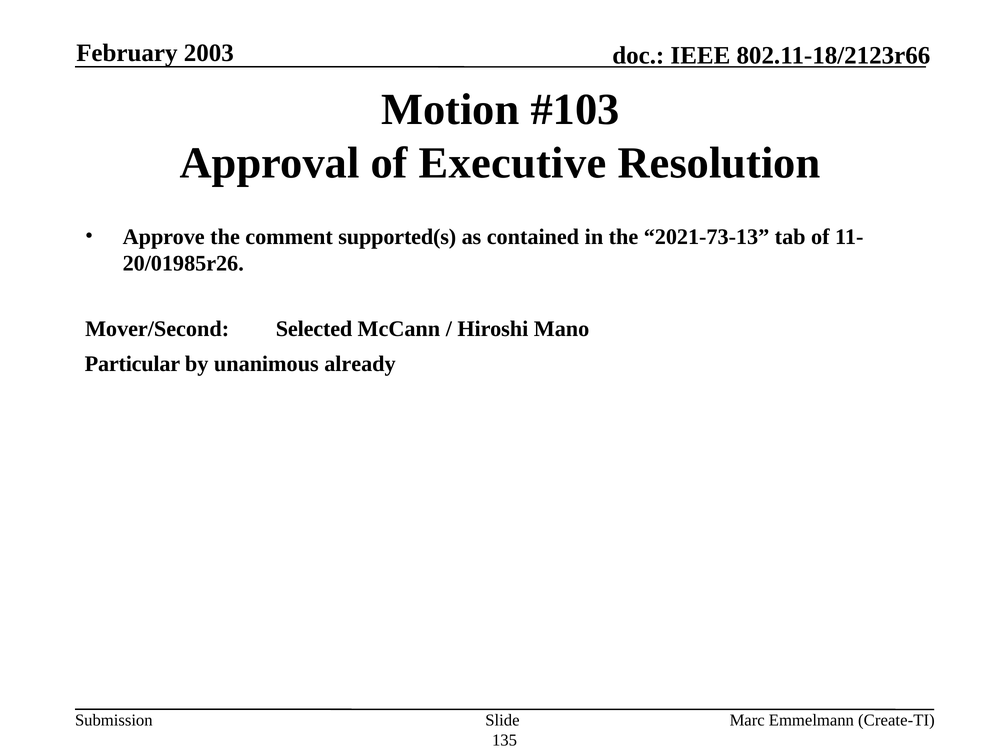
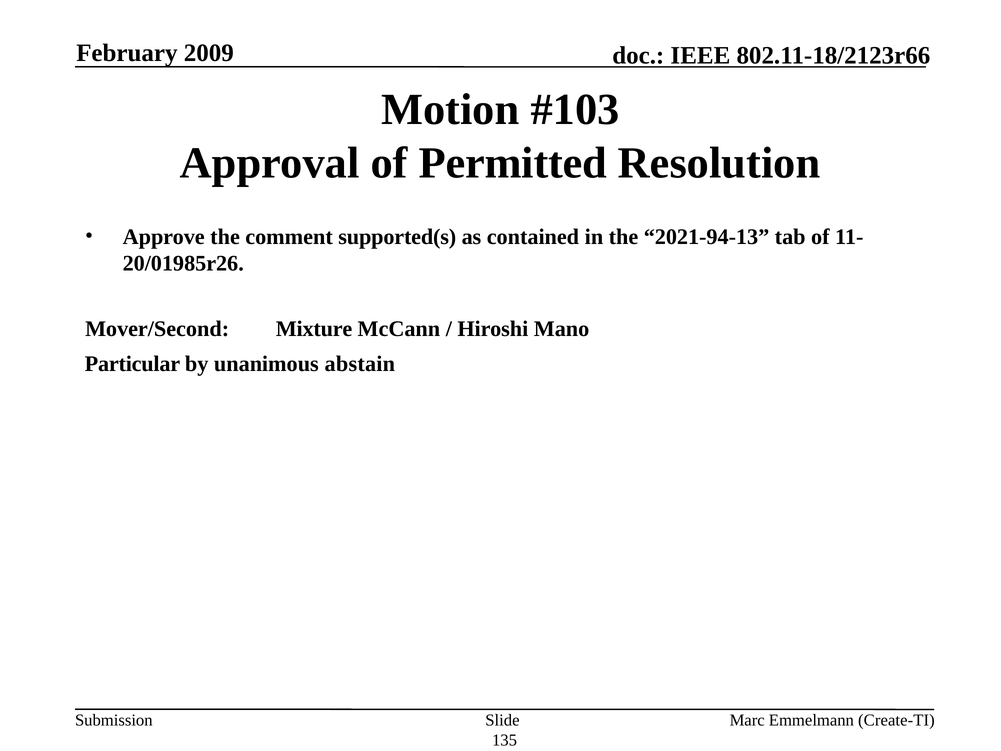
2003: 2003 -> 2009
Executive: Executive -> Permitted
2021-73-13: 2021-73-13 -> 2021-94-13
Selected: Selected -> Mixture
already: already -> abstain
